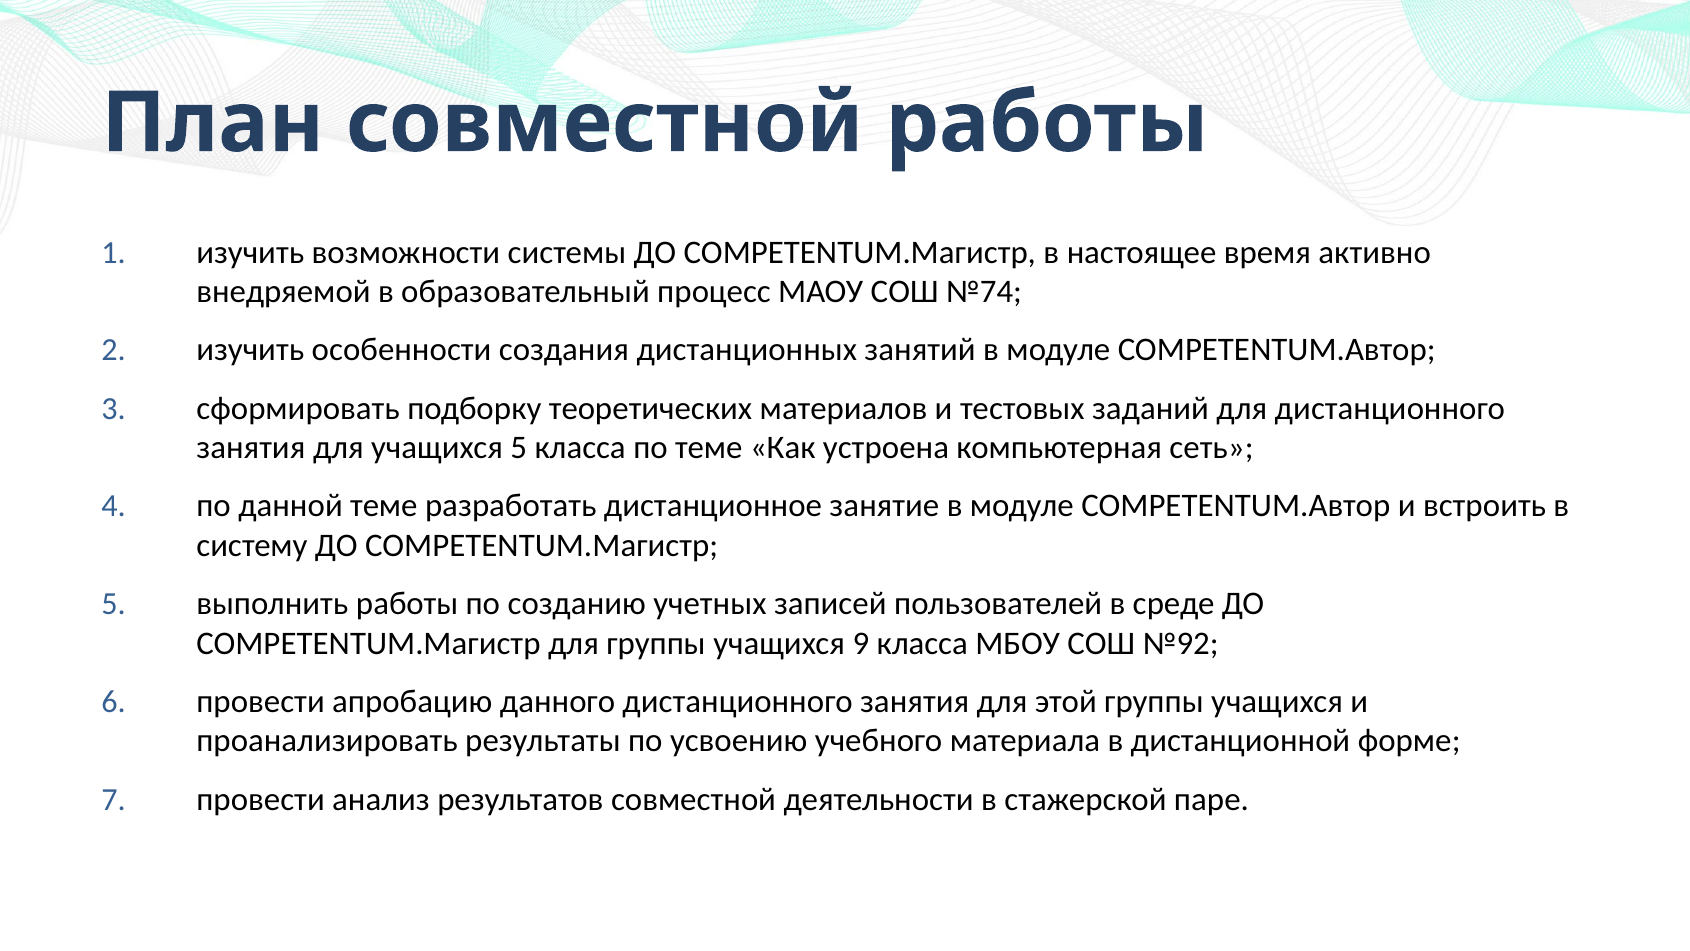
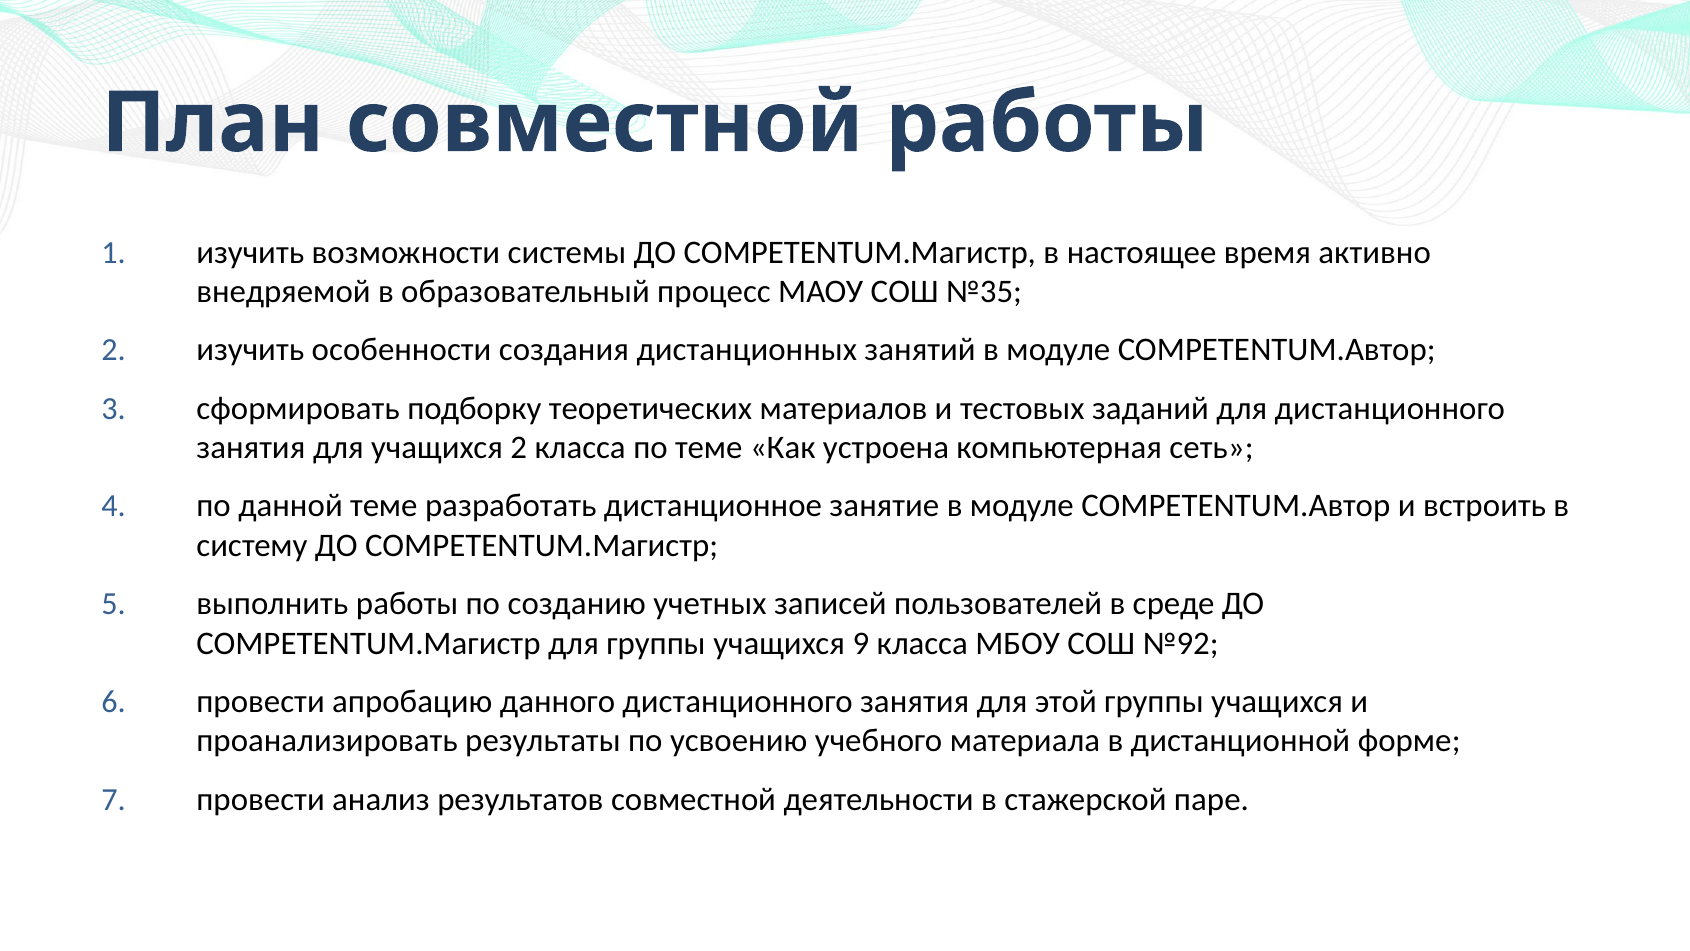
№74: №74 -> №35
учащихся 5: 5 -> 2
